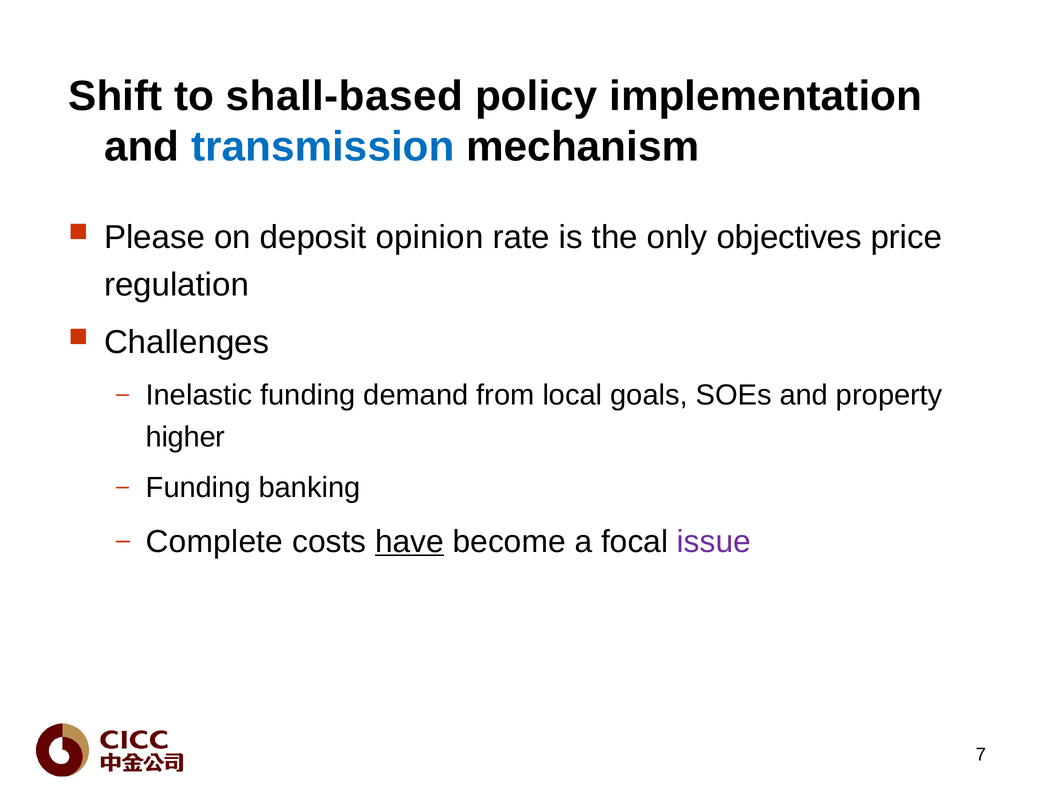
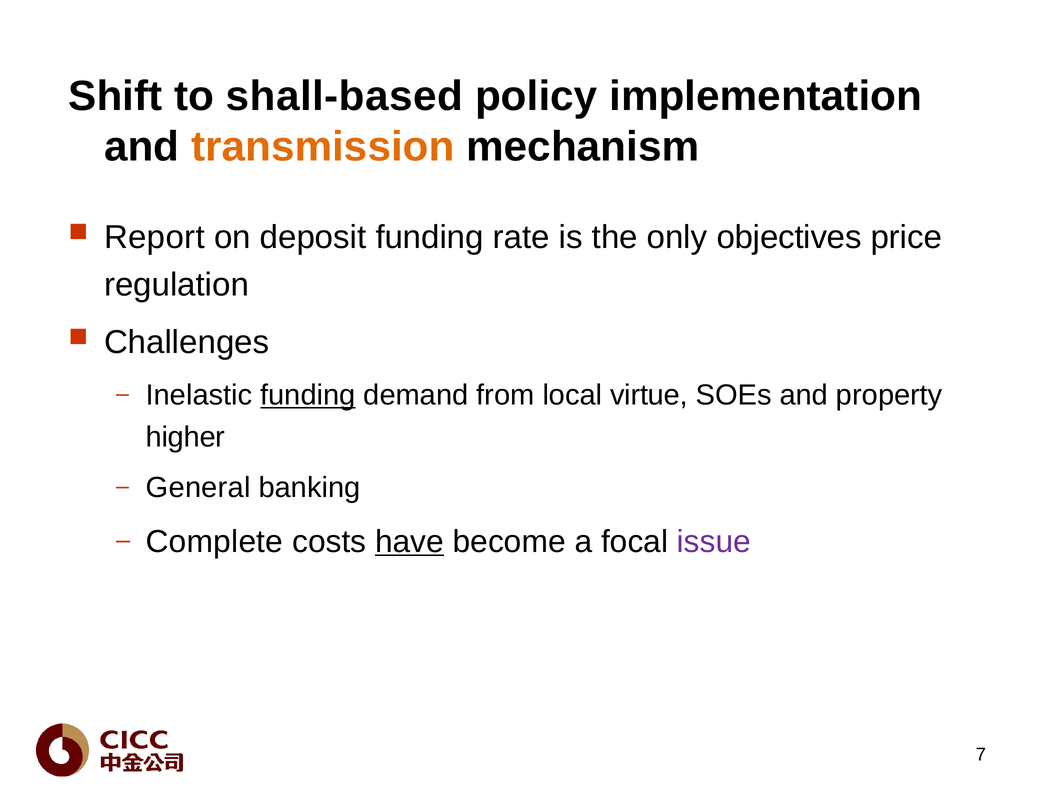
transmission colour: blue -> orange
Please: Please -> Report
deposit opinion: opinion -> funding
funding at (308, 395) underline: none -> present
goals: goals -> virtue
Funding at (198, 488): Funding -> General
